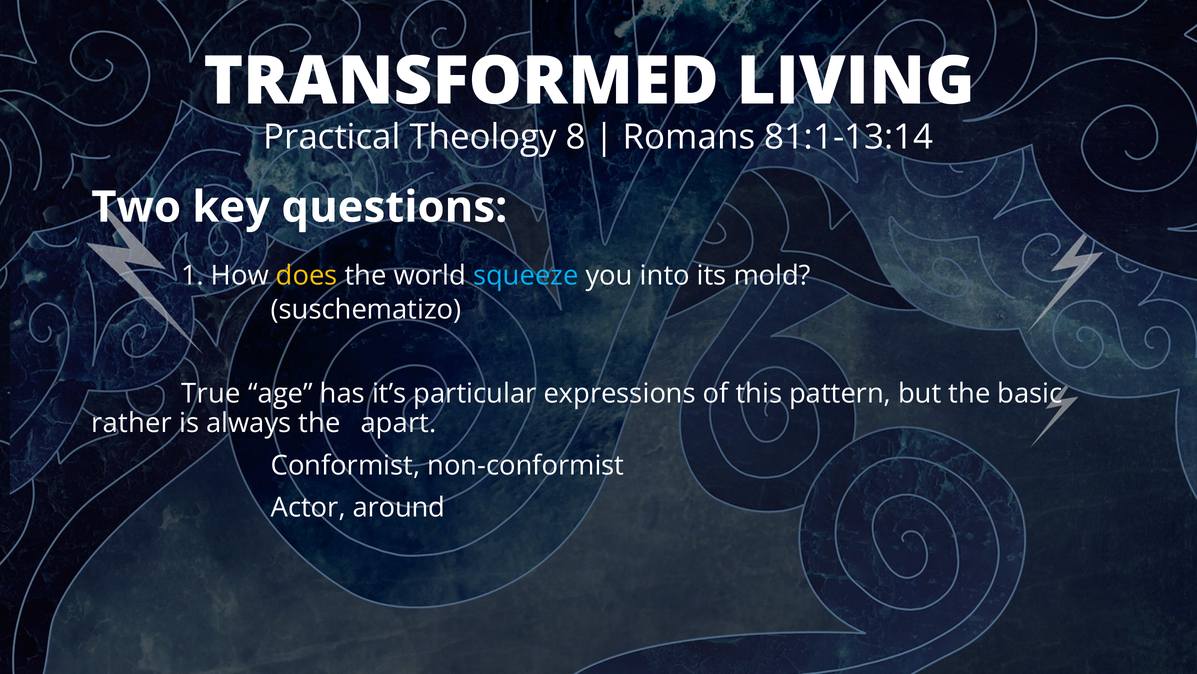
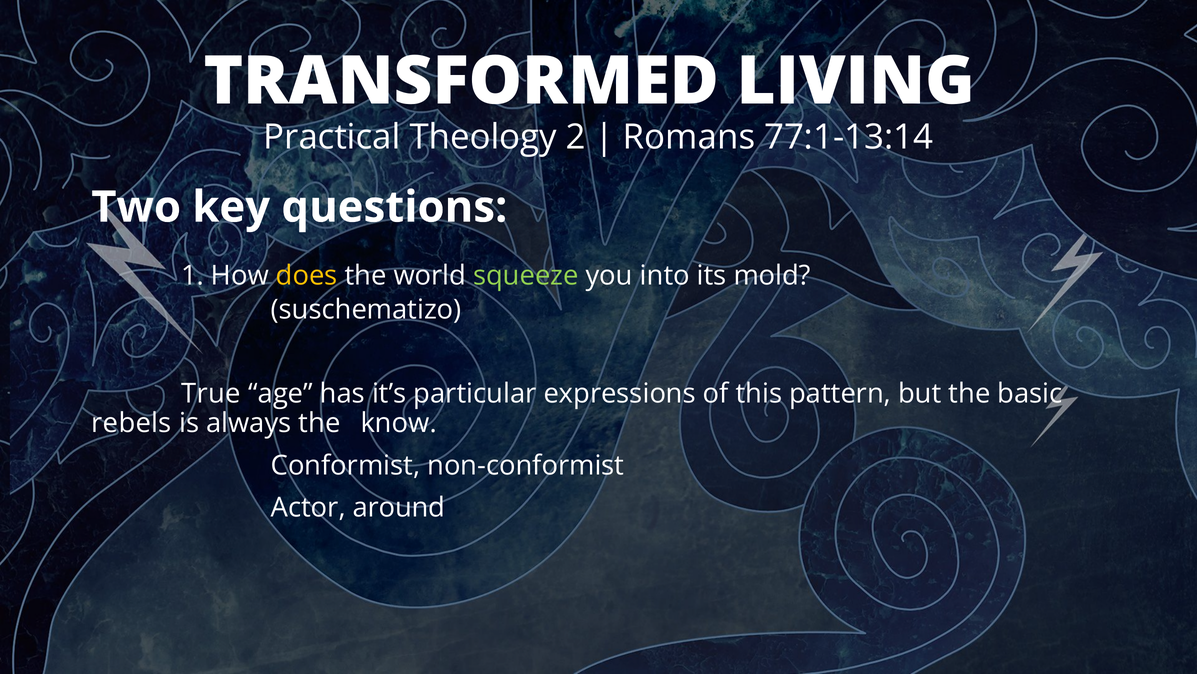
8: 8 -> 2
81:1-13:14: 81:1-13:14 -> 77:1-13:14
squeeze colour: light blue -> light green
rather: rather -> rebels
apart: apart -> know
